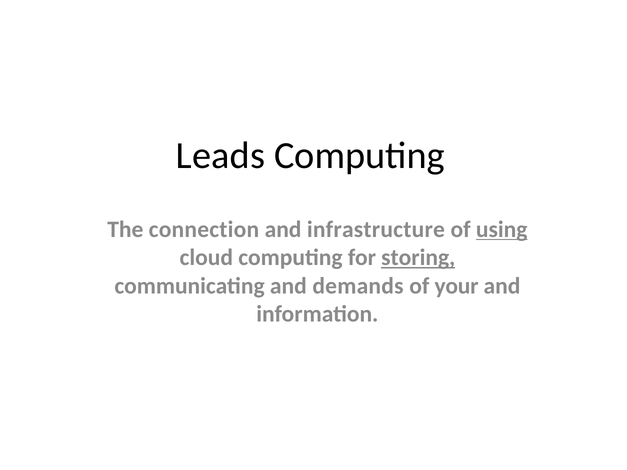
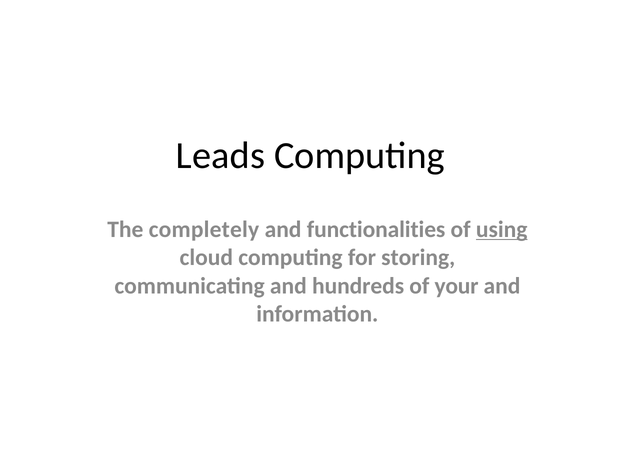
connection: connection -> completely
infrastructure: infrastructure -> functionalities
storing underline: present -> none
demands: demands -> hundreds
